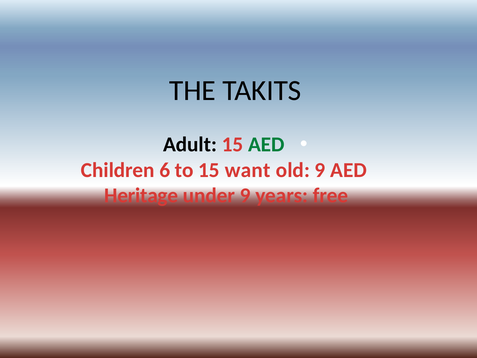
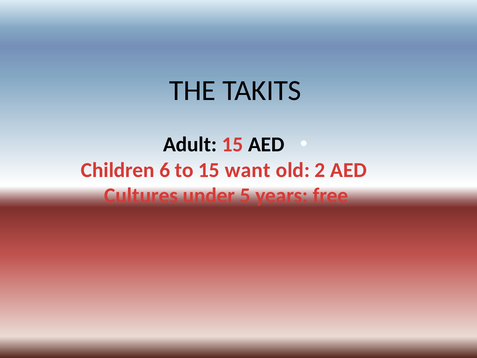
AED at (266, 144) colour: green -> black
old 9: 9 -> 2
Heritage: Heritage -> Cultures
under 9: 9 -> 5
